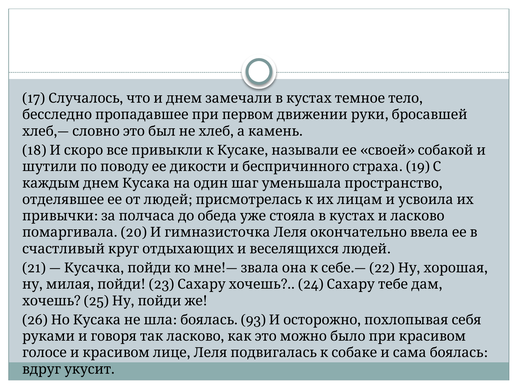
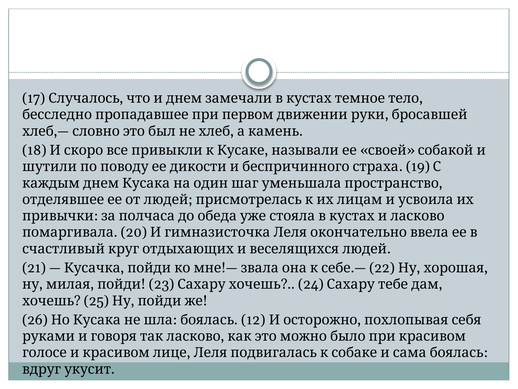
93: 93 -> 12
